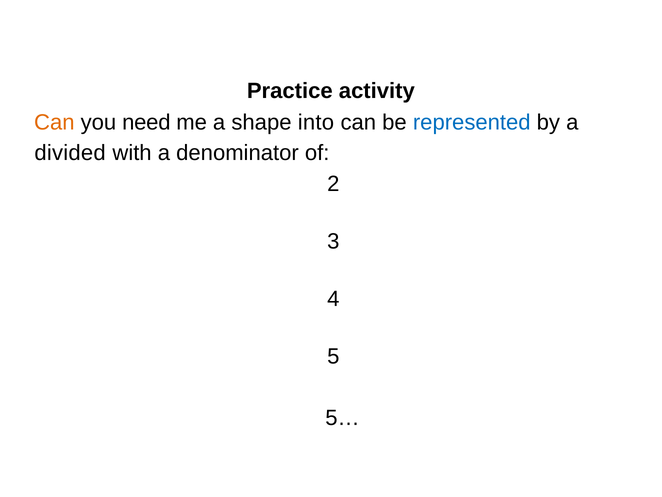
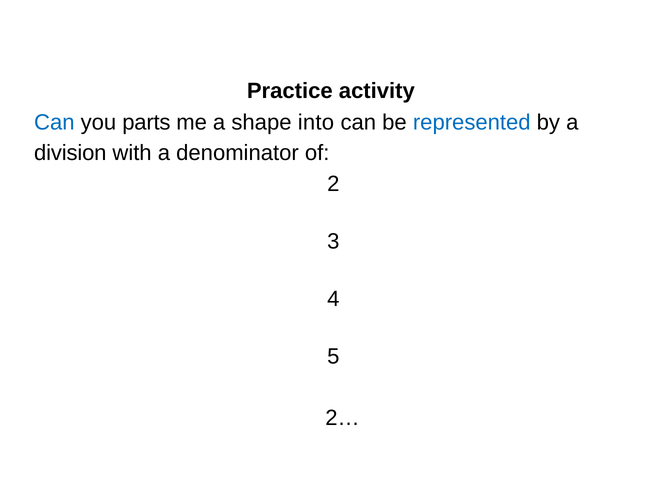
Can at (54, 122) colour: orange -> blue
need: need -> parts
divided: divided -> division
5…: 5… -> 2…
